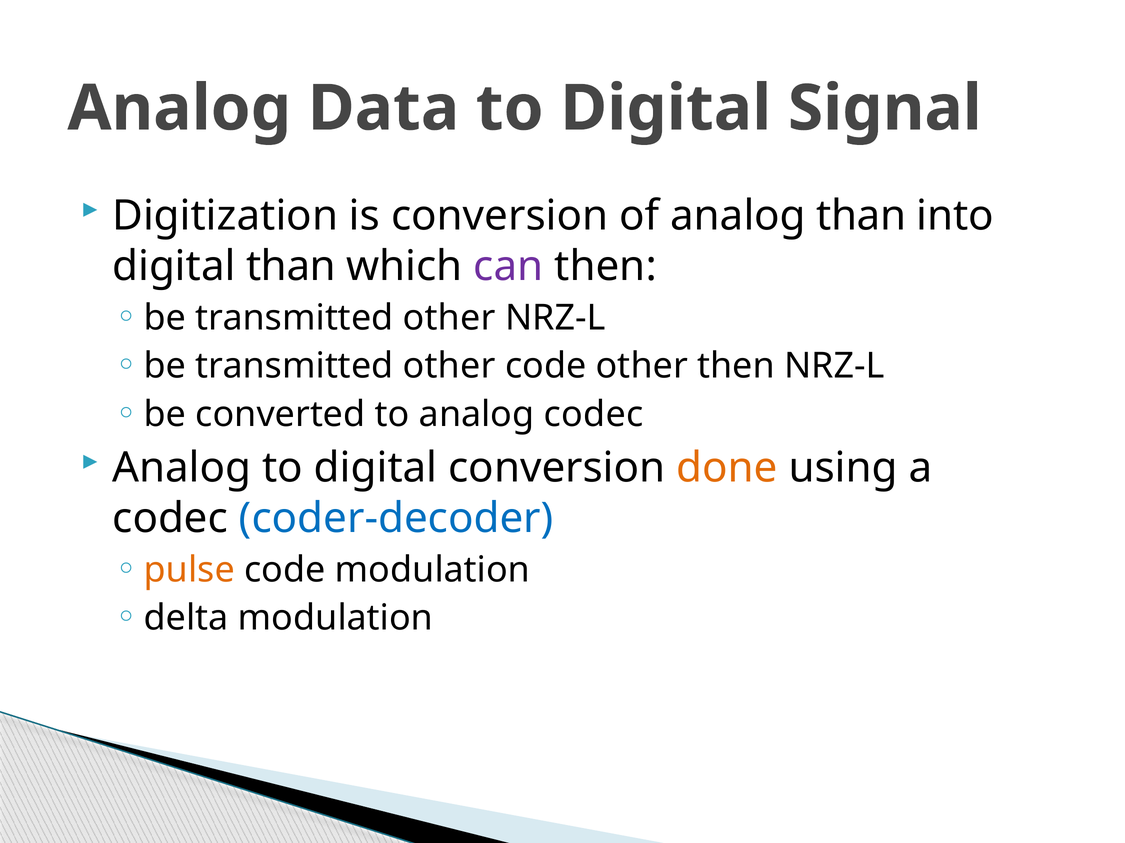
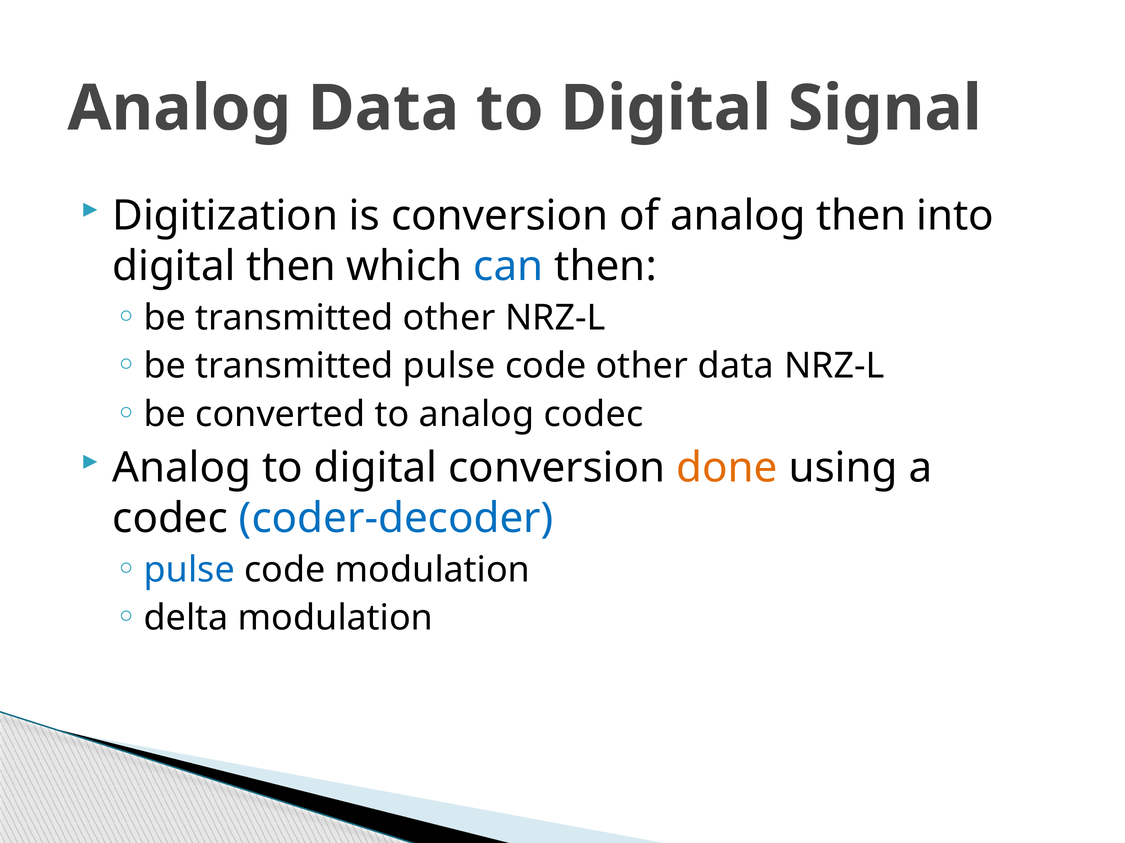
analog than: than -> then
digital than: than -> then
can colour: purple -> blue
other at (449, 366): other -> pulse
other then: then -> data
pulse at (189, 570) colour: orange -> blue
